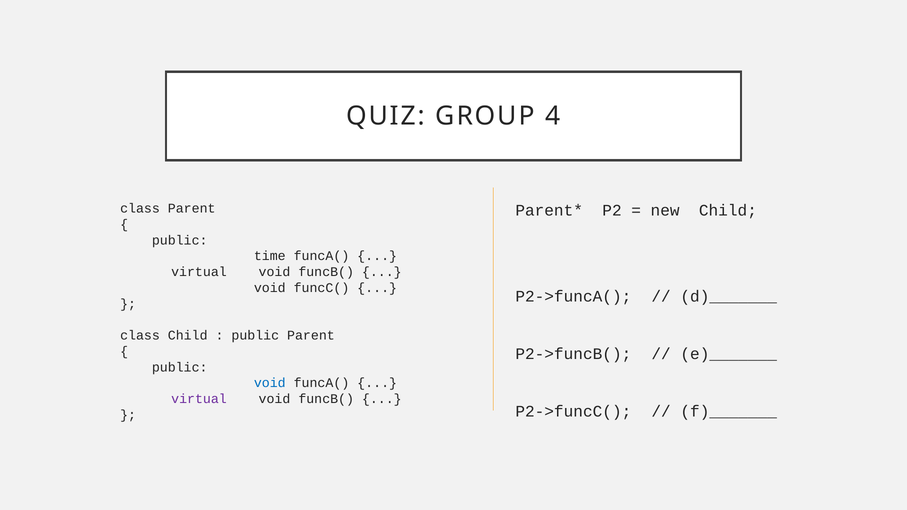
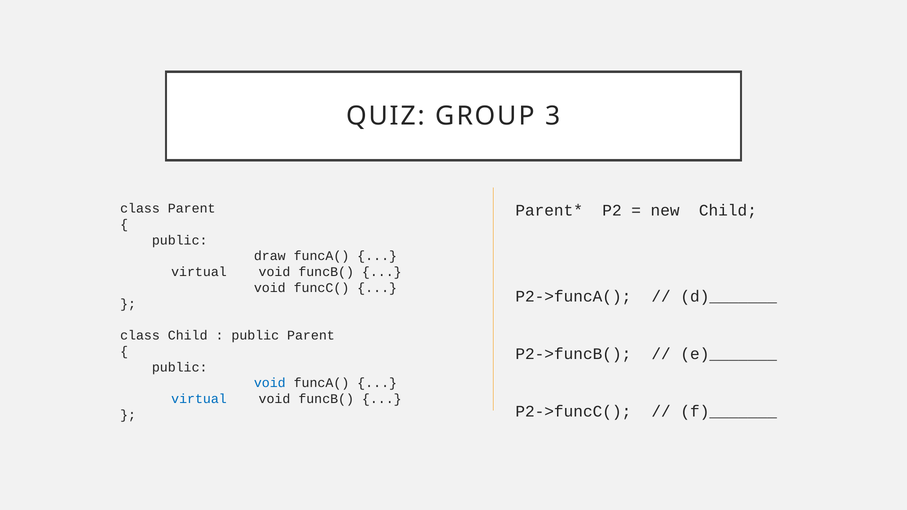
4: 4 -> 3
time: time -> draw
virtual at (199, 399) colour: purple -> blue
